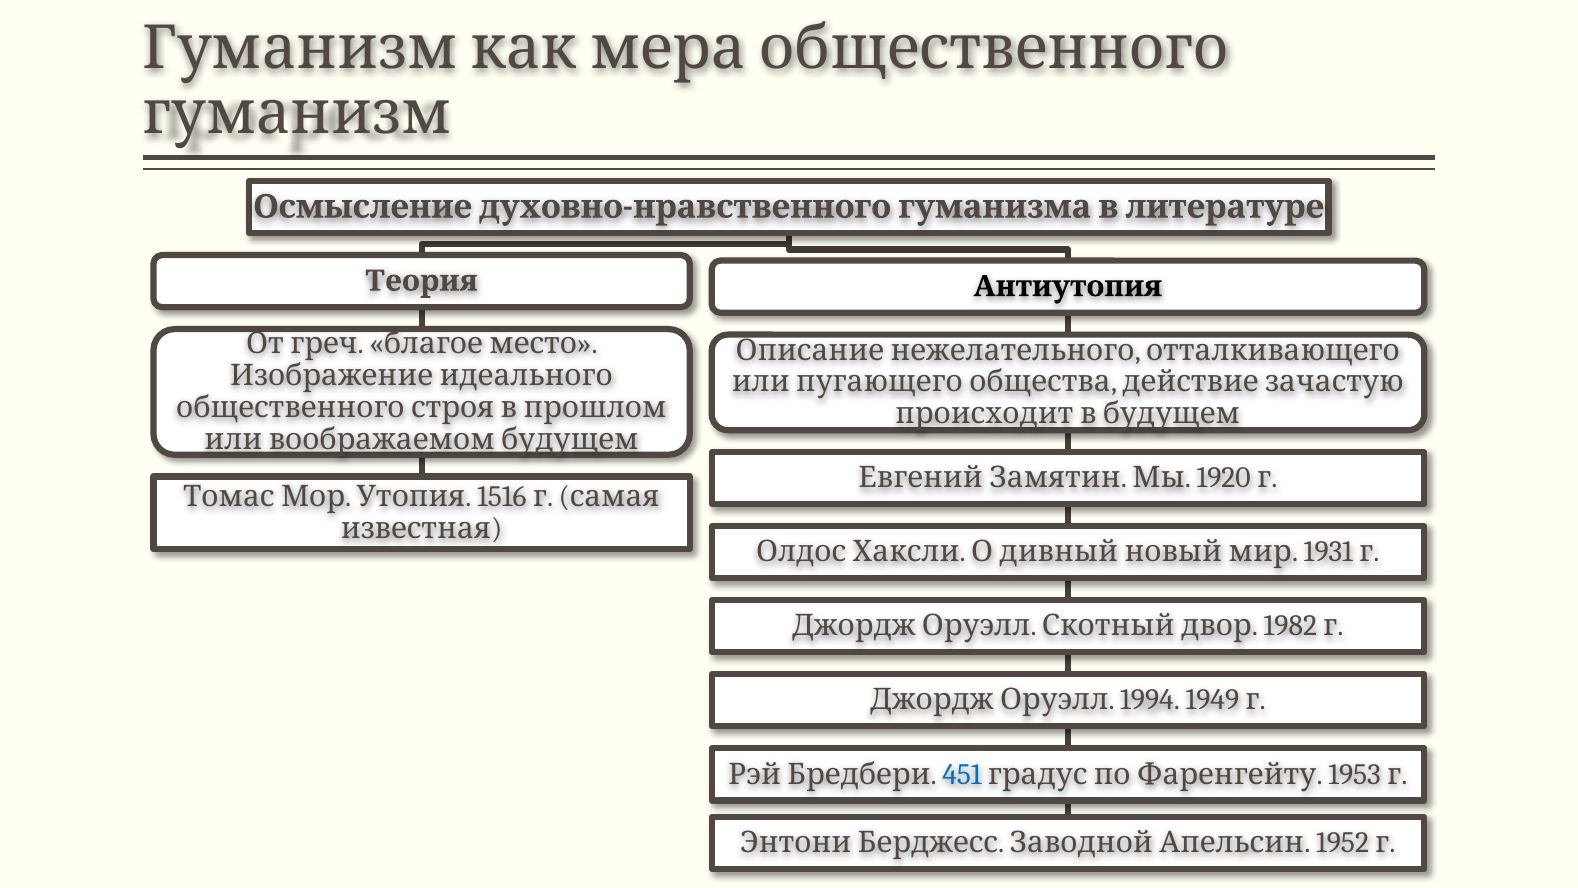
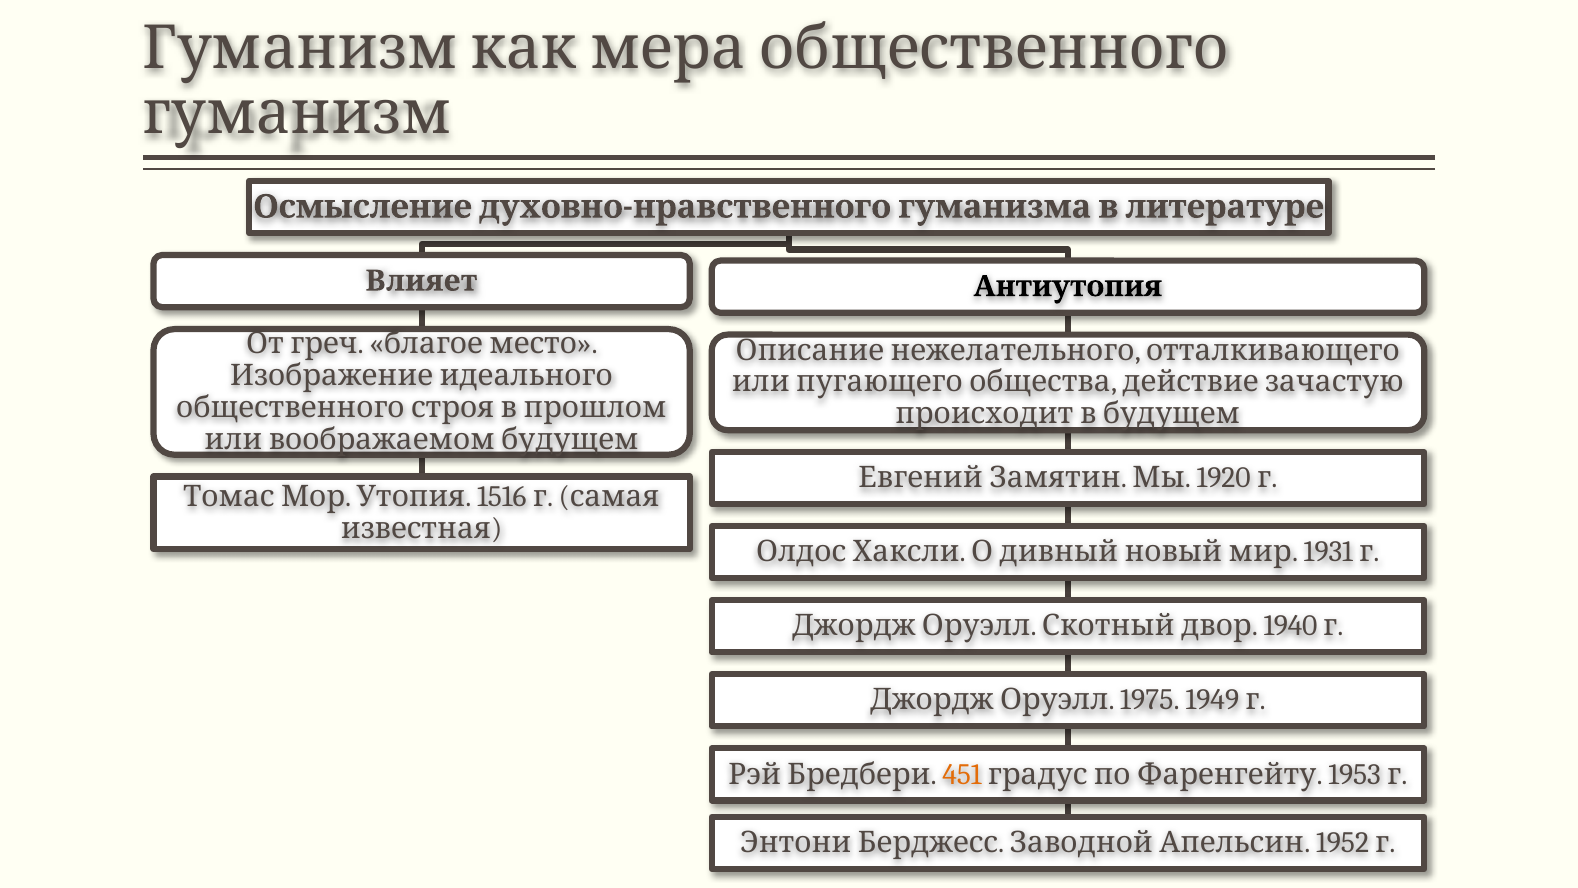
Теория: Теория -> Влияет
1982: 1982 -> 1940
1994: 1994 -> 1975
451 colour: blue -> orange
